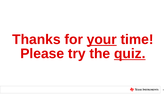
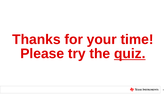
your underline: present -> none
